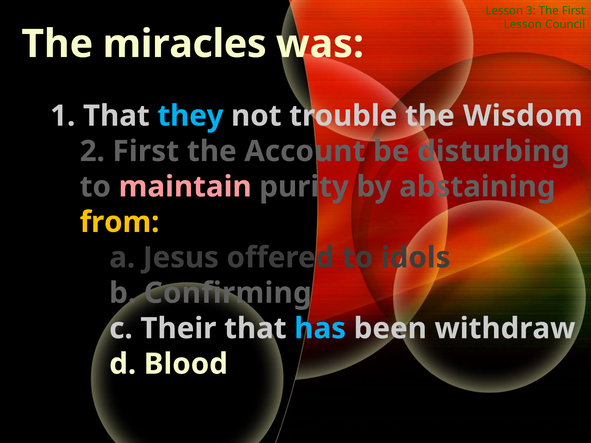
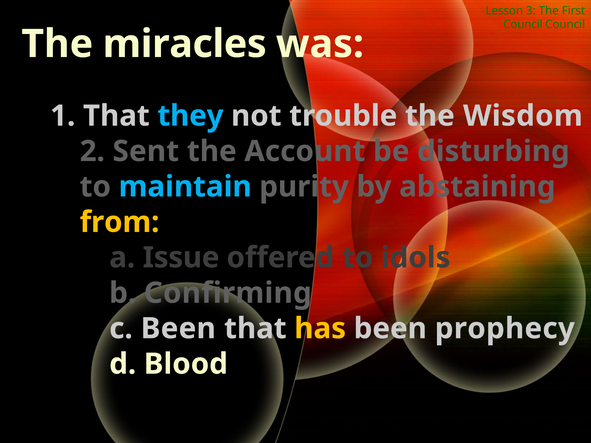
Lesson at (523, 24): Lesson -> Council
2 First: First -> Sent
maintain colour: pink -> light blue
Jesus: Jesus -> Issue
c Their: Their -> Been
has colour: light blue -> yellow
withdraw: withdraw -> prophecy
